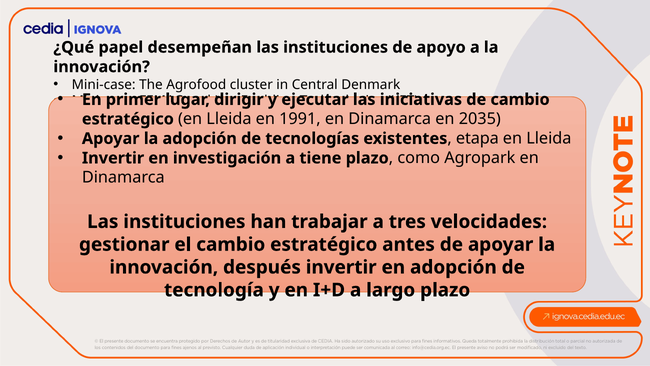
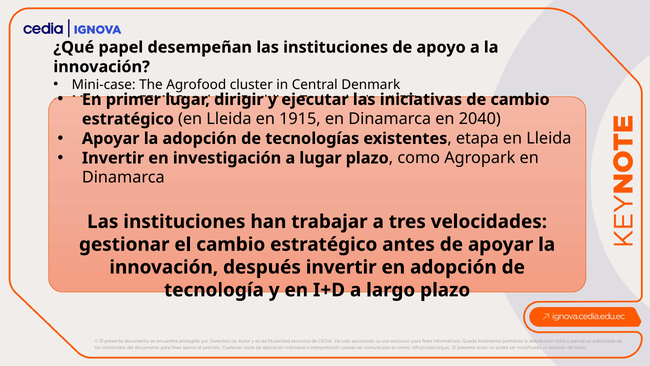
1991: 1991 -> 1915
2035: 2035 -> 2040
a tiene: tiene -> lugar
